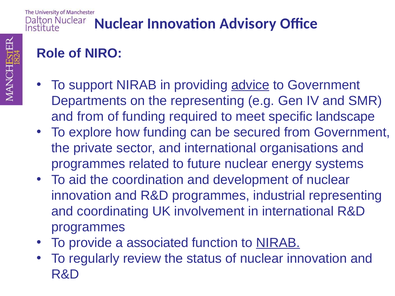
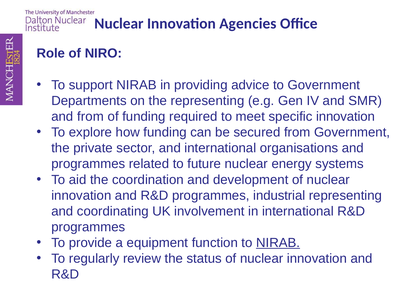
Advisory: Advisory -> Agencies
advice underline: present -> none
specific landscape: landscape -> innovation
associated: associated -> equipment
